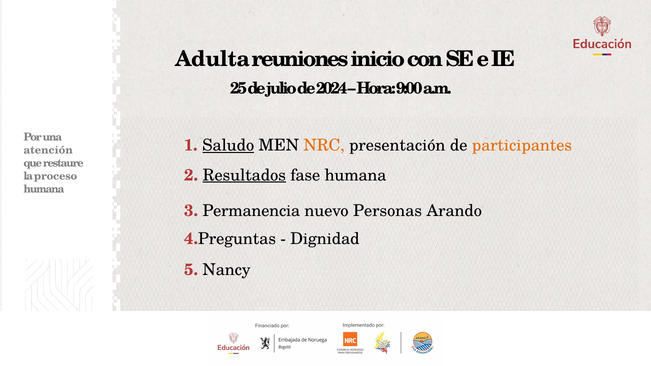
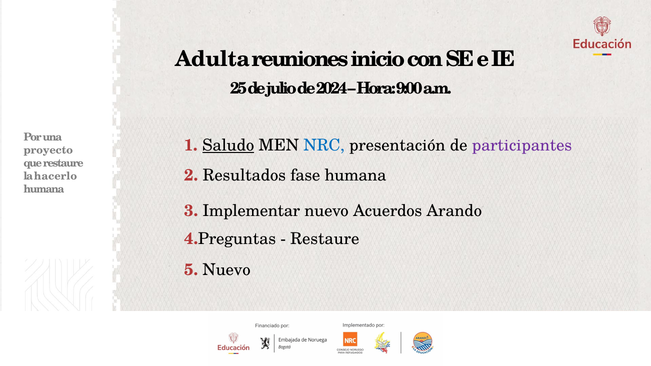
NRC colour: orange -> blue
participantes colour: orange -> purple
atención: atención -> proyecto
Resultados underline: present -> none
proceso: proceso -> hacerlo
Permanencia: Permanencia -> Implementar
Personas: Personas -> Acuerdos
Dignidad at (325, 239): Dignidad -> Restaure
5 Nancy: Nancy -> Nuevo
